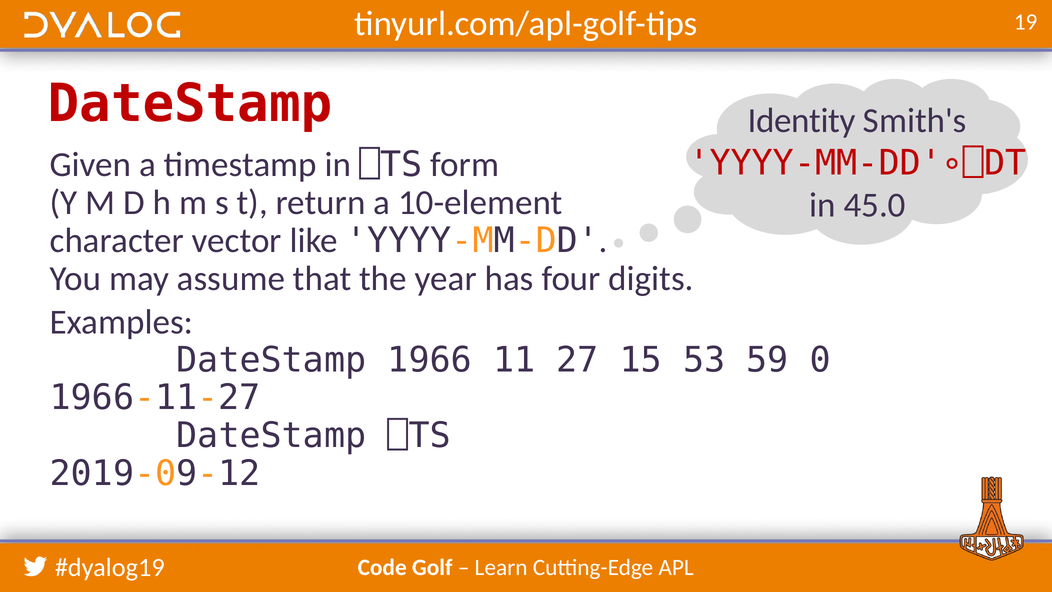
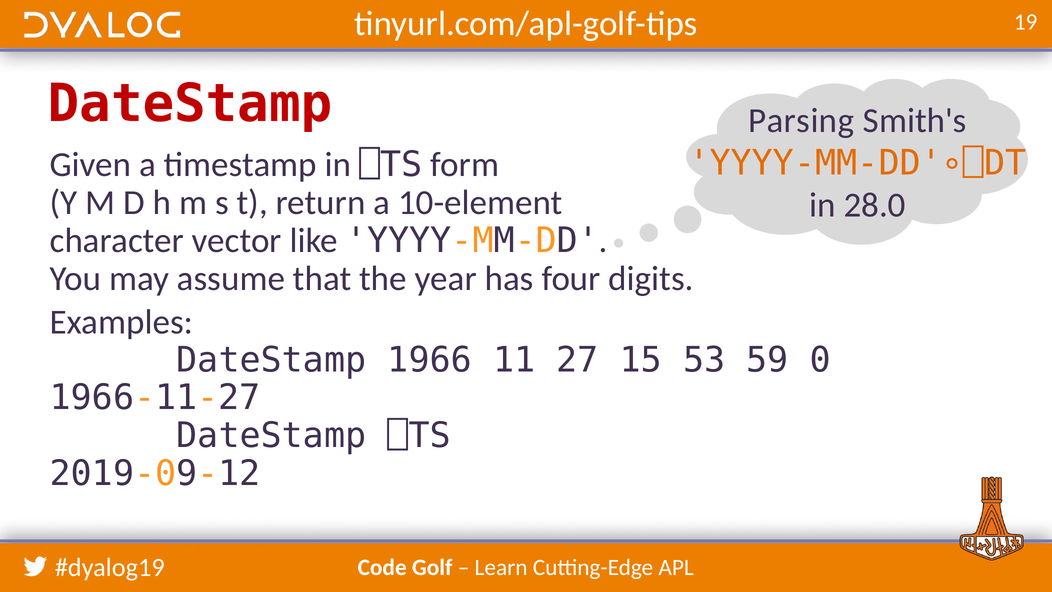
Identity: Identity -> Parsing
YYYY-MM-DD'∘⎕DT colour: red -> orange
45.0: 45.0 -> 28.0
